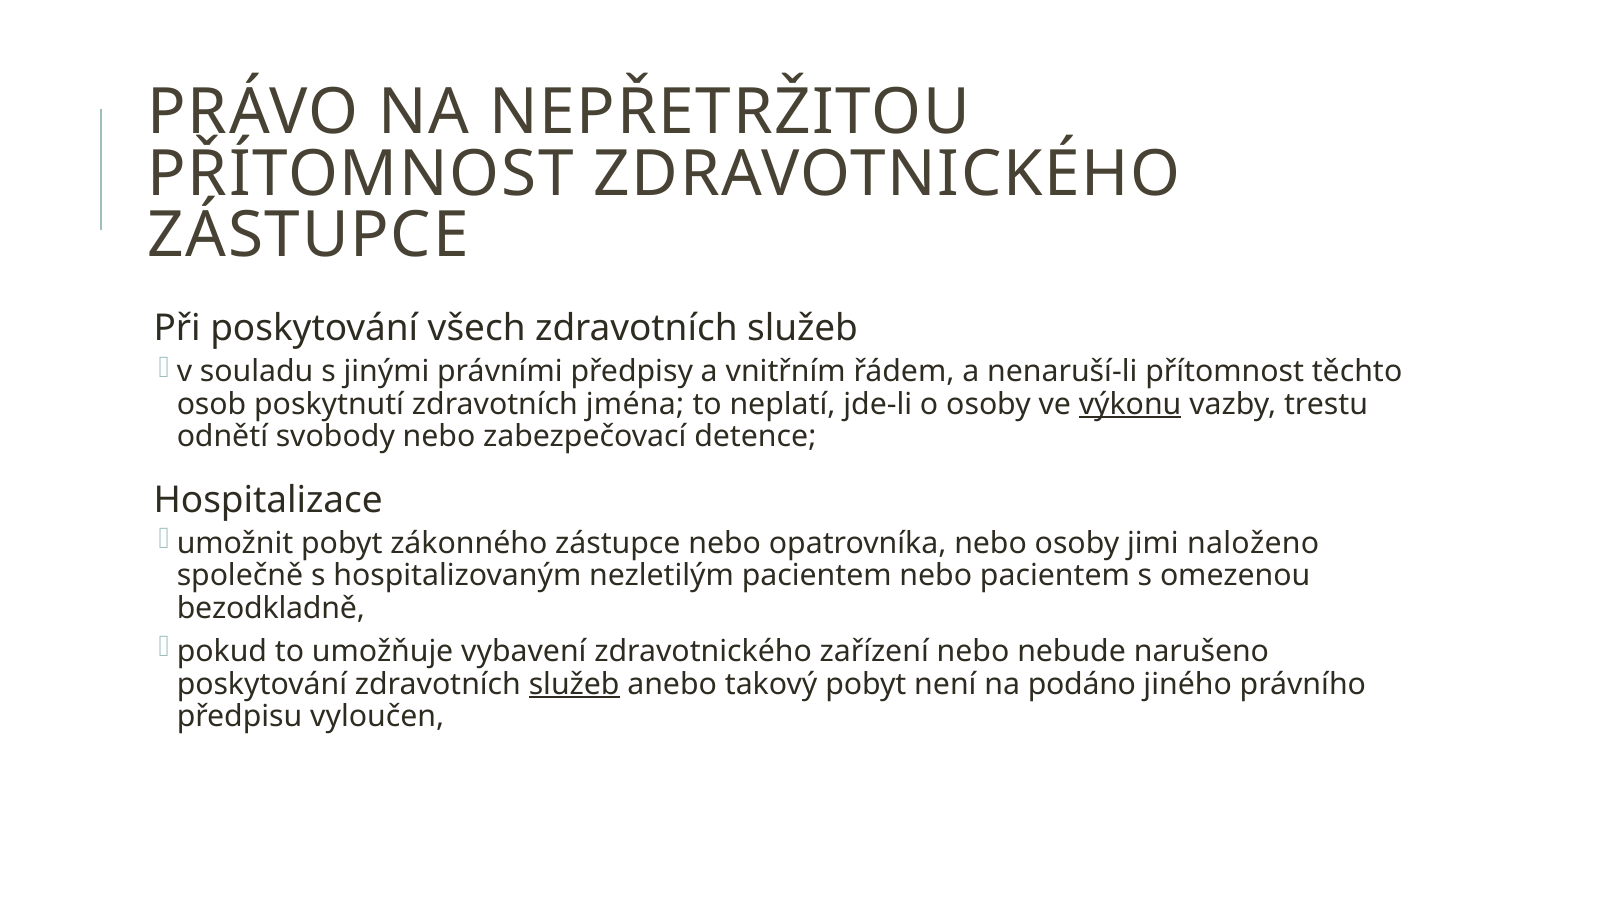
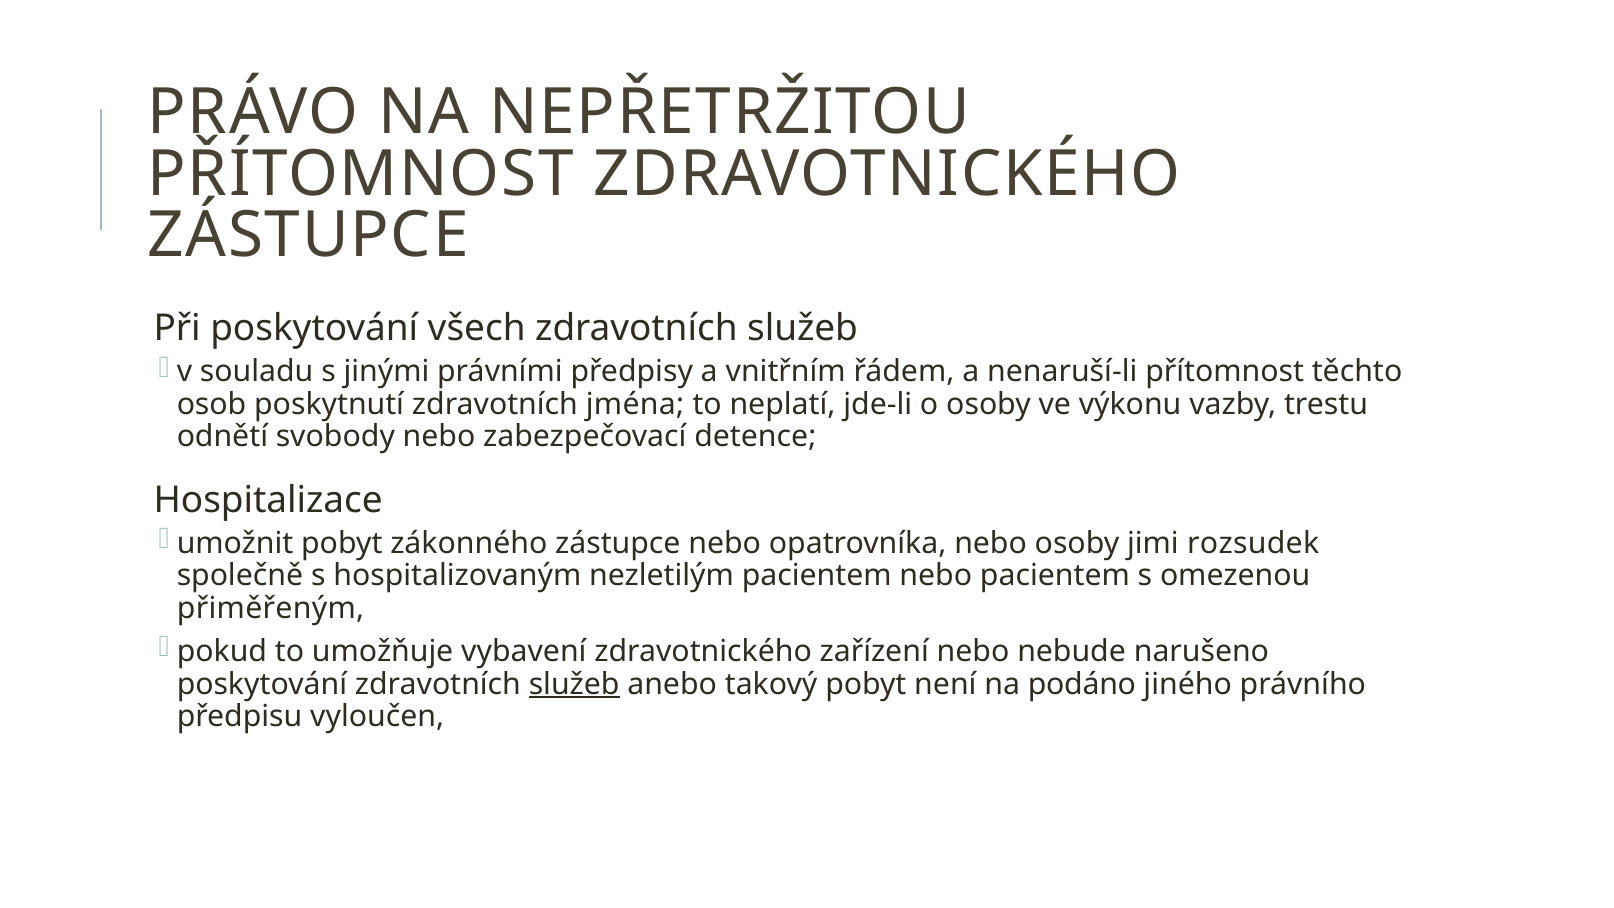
výkonu underline: present -> none
naloženo: naloženo -> rozsudek
bezodkladně: bezodkladně -> přiměřeným
